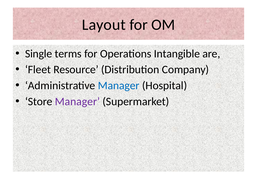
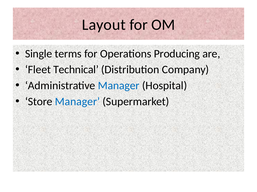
Intangible: Intangible -> Producing
Resource: Resource -> Technical
Manager at (77, 102) colour: purple -> blue
